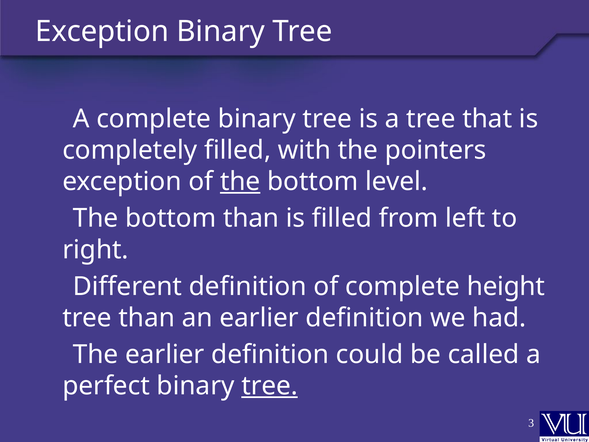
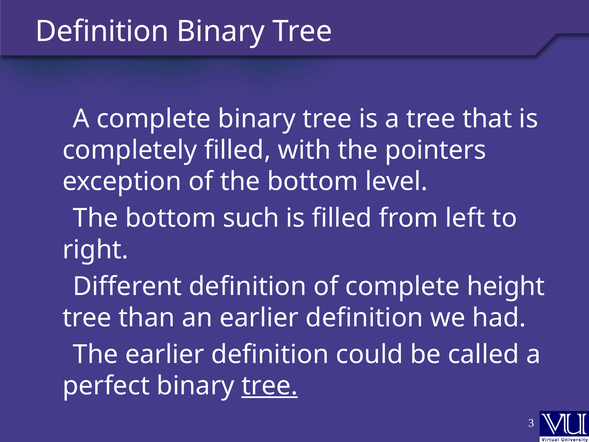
Exception at (102, 31): Exception -> Definition
the at (240, 181) underline: present -> none
bottom than: than -> such
